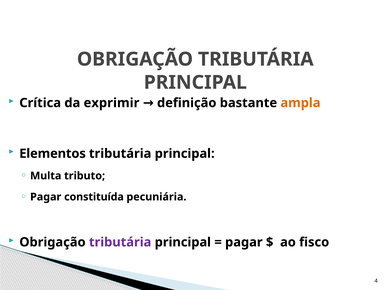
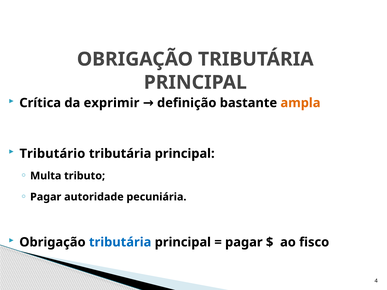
Elementos: Elementos -> Tributário
constituída: constituída -> autoridade
tributária at (120, 242) colour: purple -> blue
